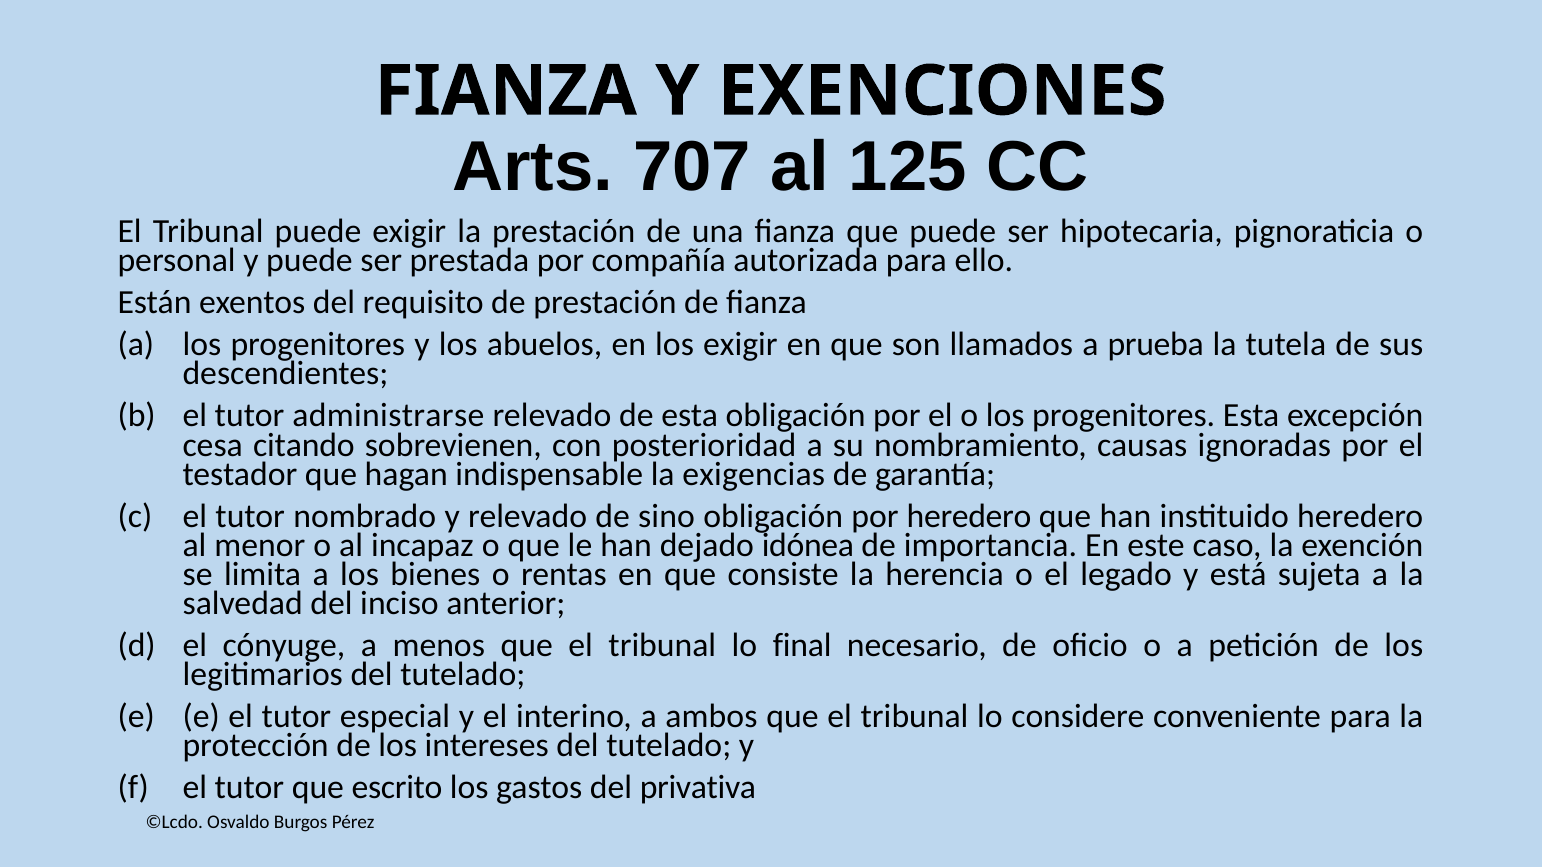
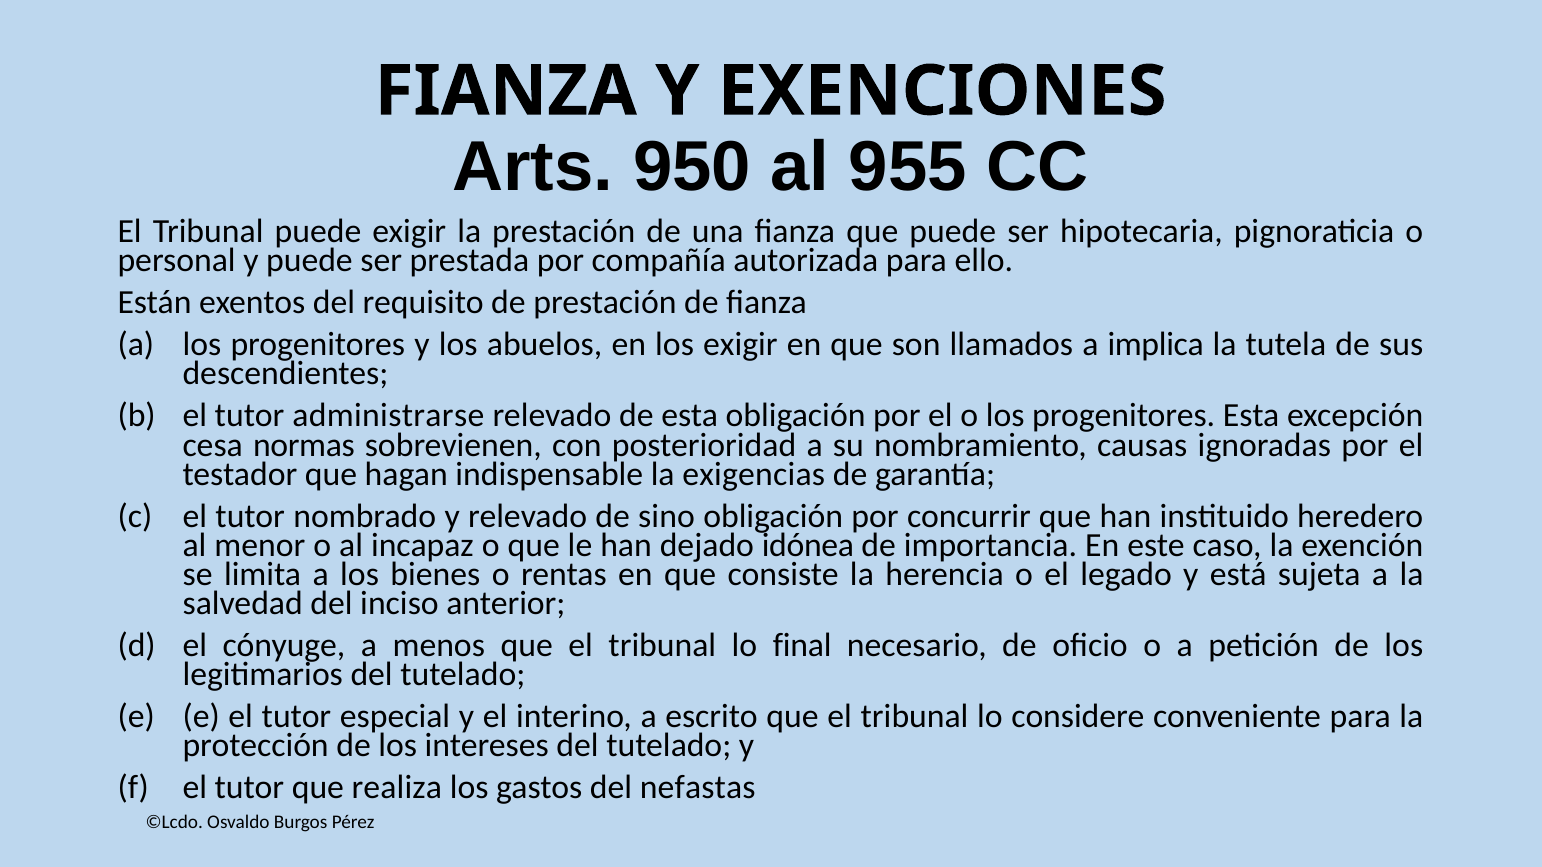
707: 707 -> 950
125: 125 -> 955
prueba: prueba -> implica
citando: citando -> normas
por heredero: heredero -> concurrir
ambos: ambos -> escrito
escrito: escrito -> realiza
privativa: privativa -> nefastas
